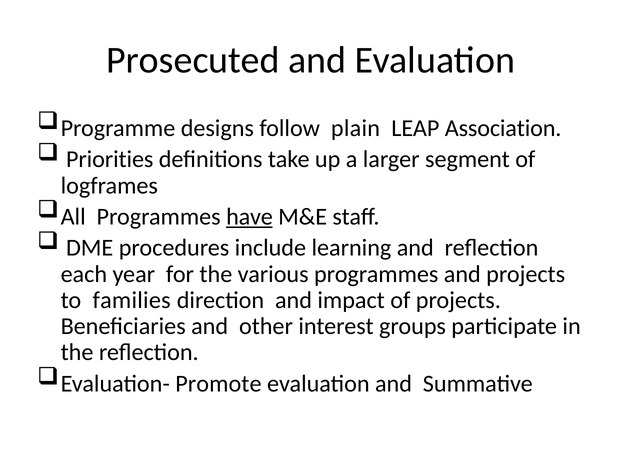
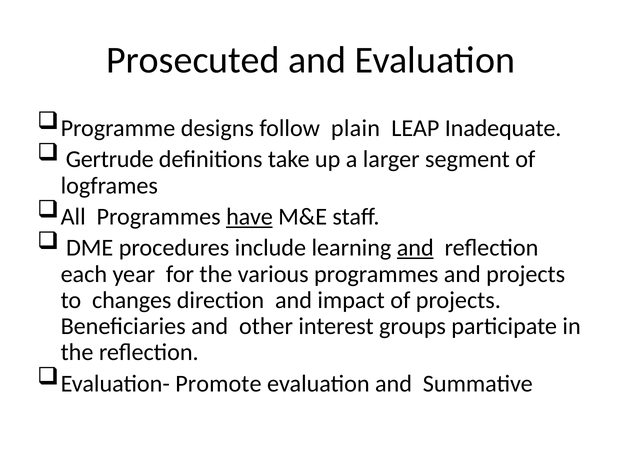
Association: Association -> Inadequate
Priorities: Priorities -> Gertrude
and at (415, 248) underline: none -> present
families: families -> changes
